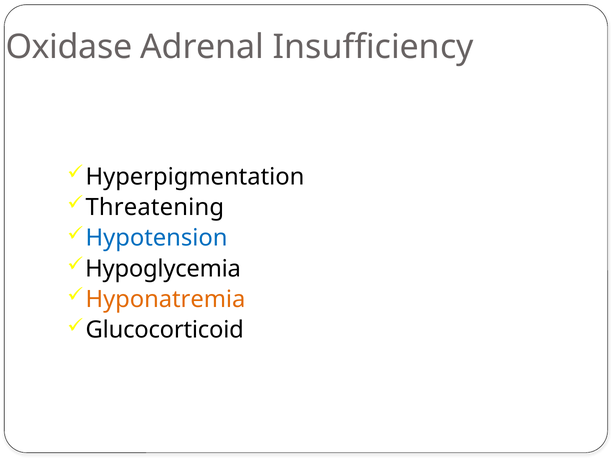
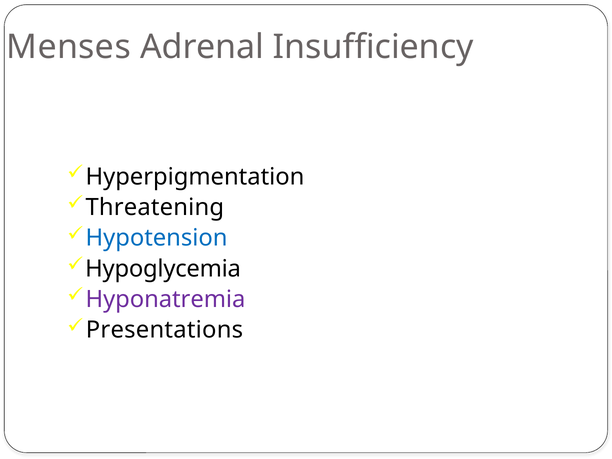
Oxidase: Oxidase -> Menses
Hyponatremia colour: orange -> purple
Glucocorticoid: Glucocorticoid -> Presentations
